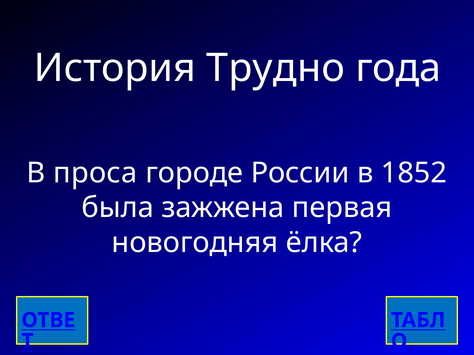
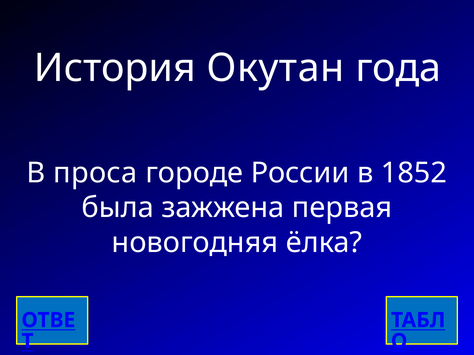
Трудно: Трудно -> Окутан
